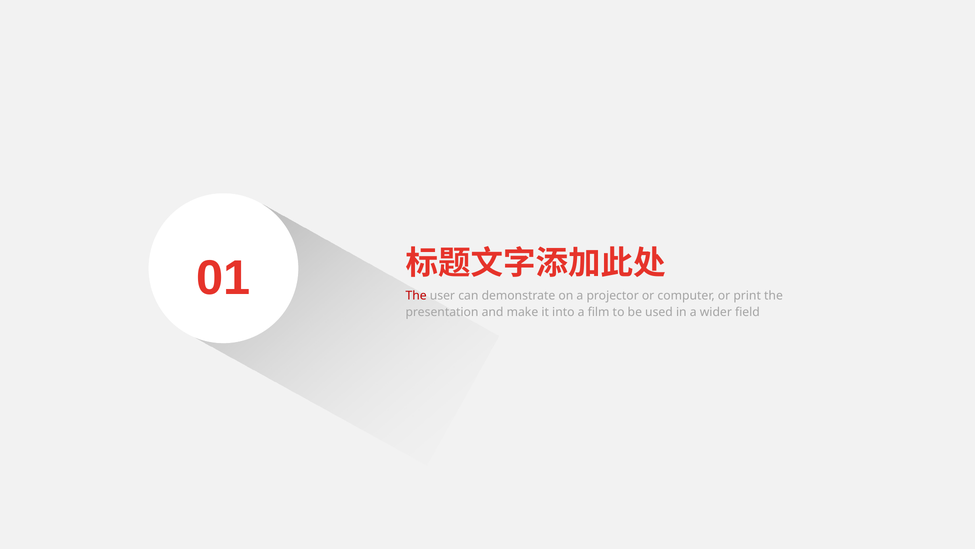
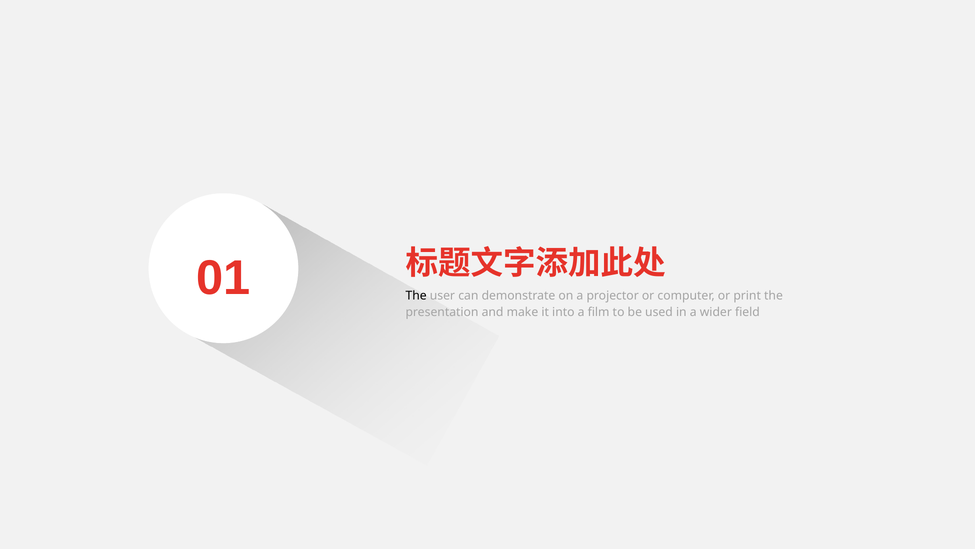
The at (416, 295) colour: red -> black
